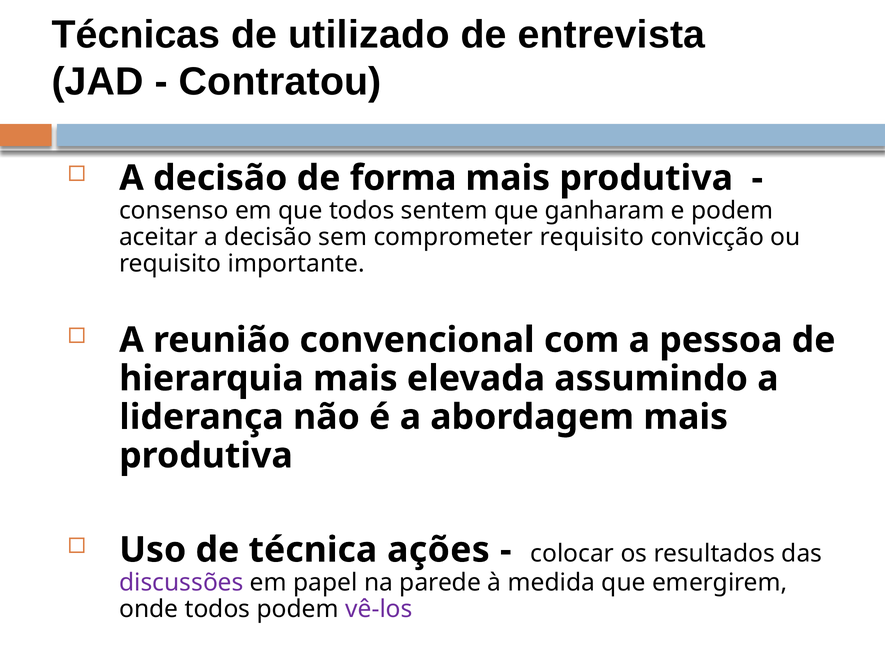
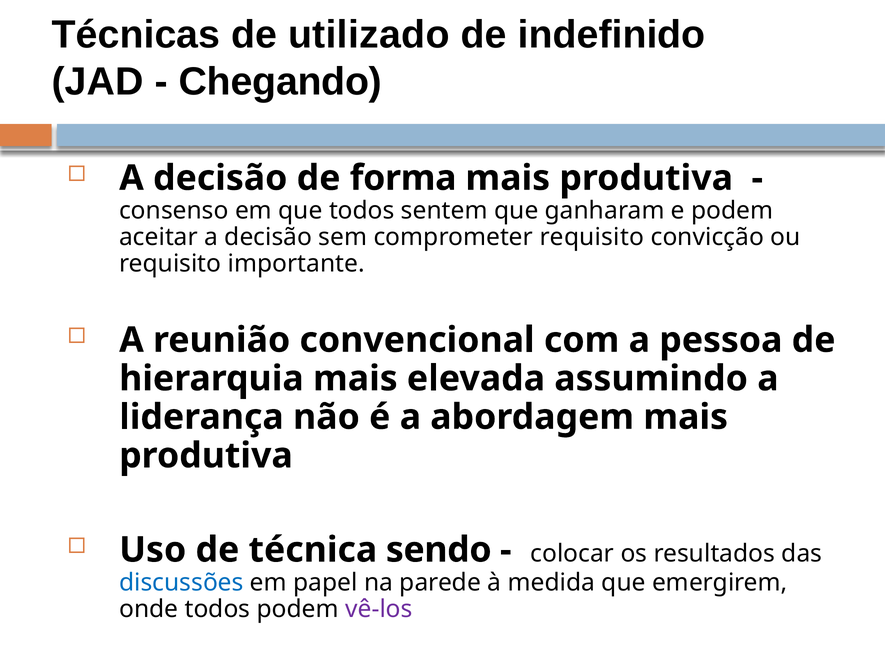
entrevista: entrevista -> indefinido
Contratou: Contratou -> Chegando
ações: ações -> sendo
discussões colour: purple -> blue
